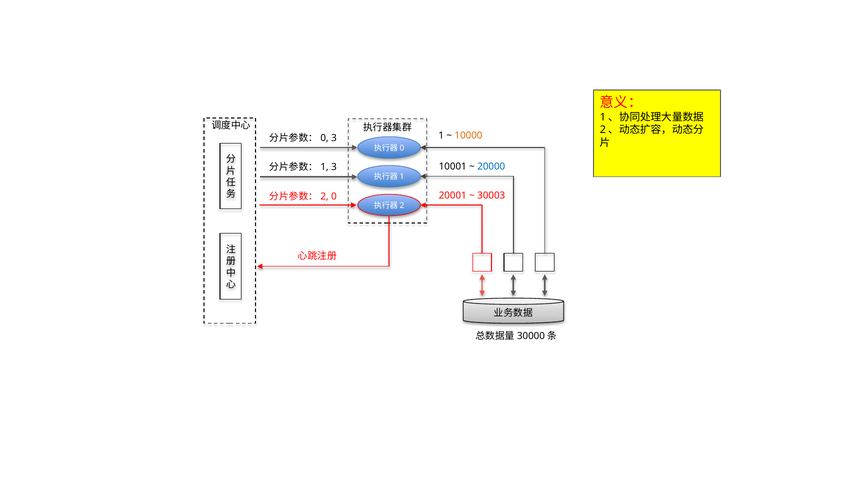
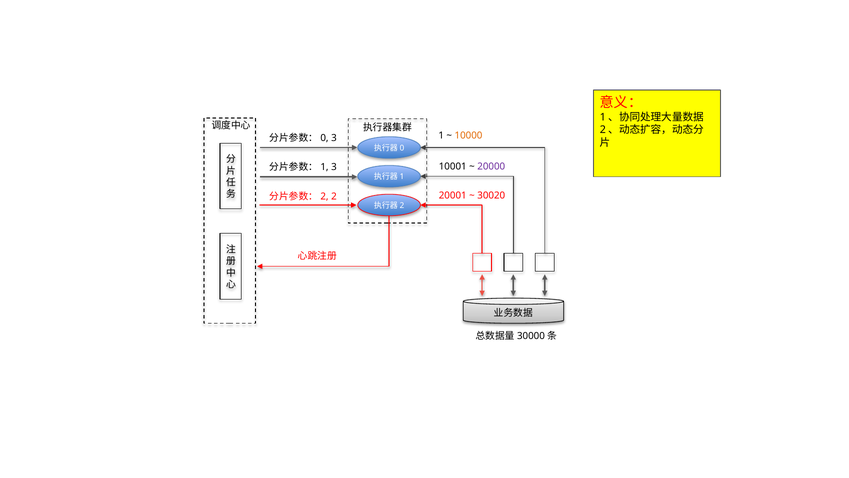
20000 colour: blue -> purple
0: 0 -> 2
30003: 30003 -> 30020
